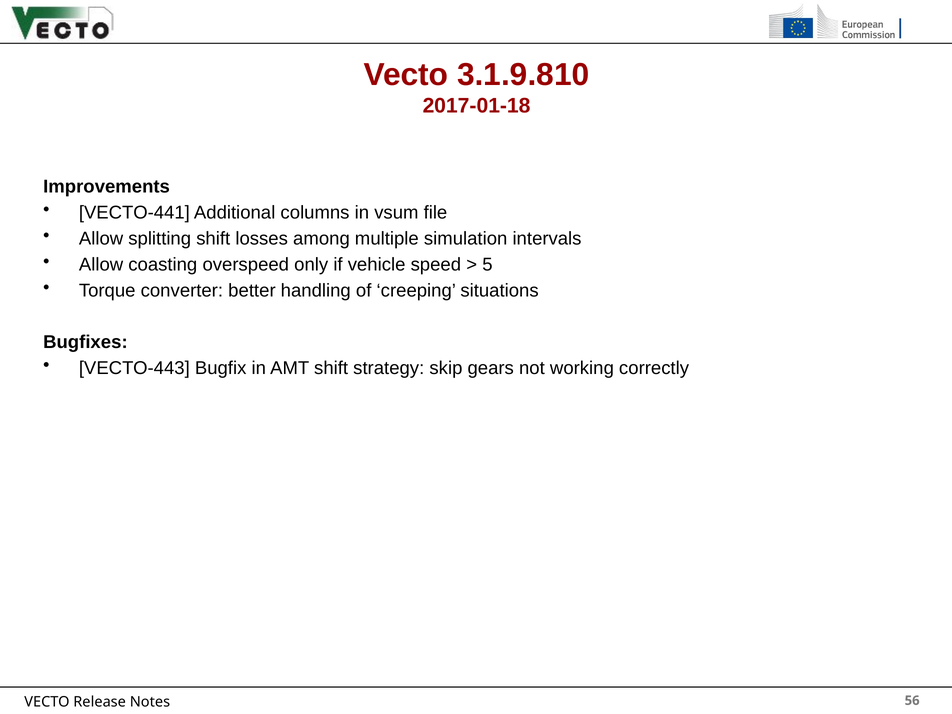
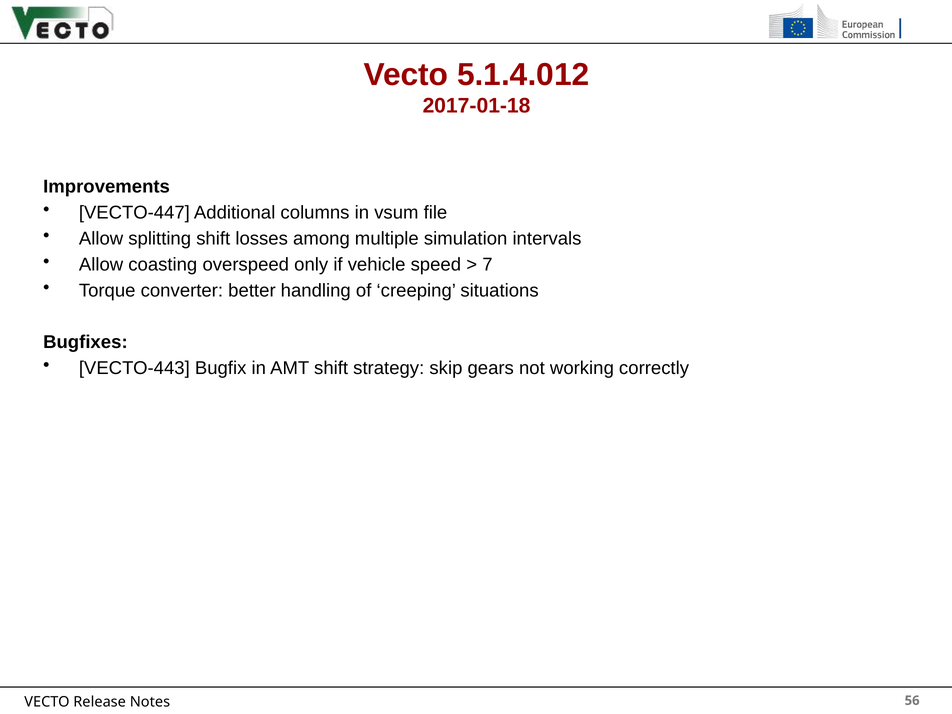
3.1.9.810: 3.1.9.810 -> 5.1.4.012
VECTO-441: VECTO-441 -> VECTO-447
5: 5 -> 7
